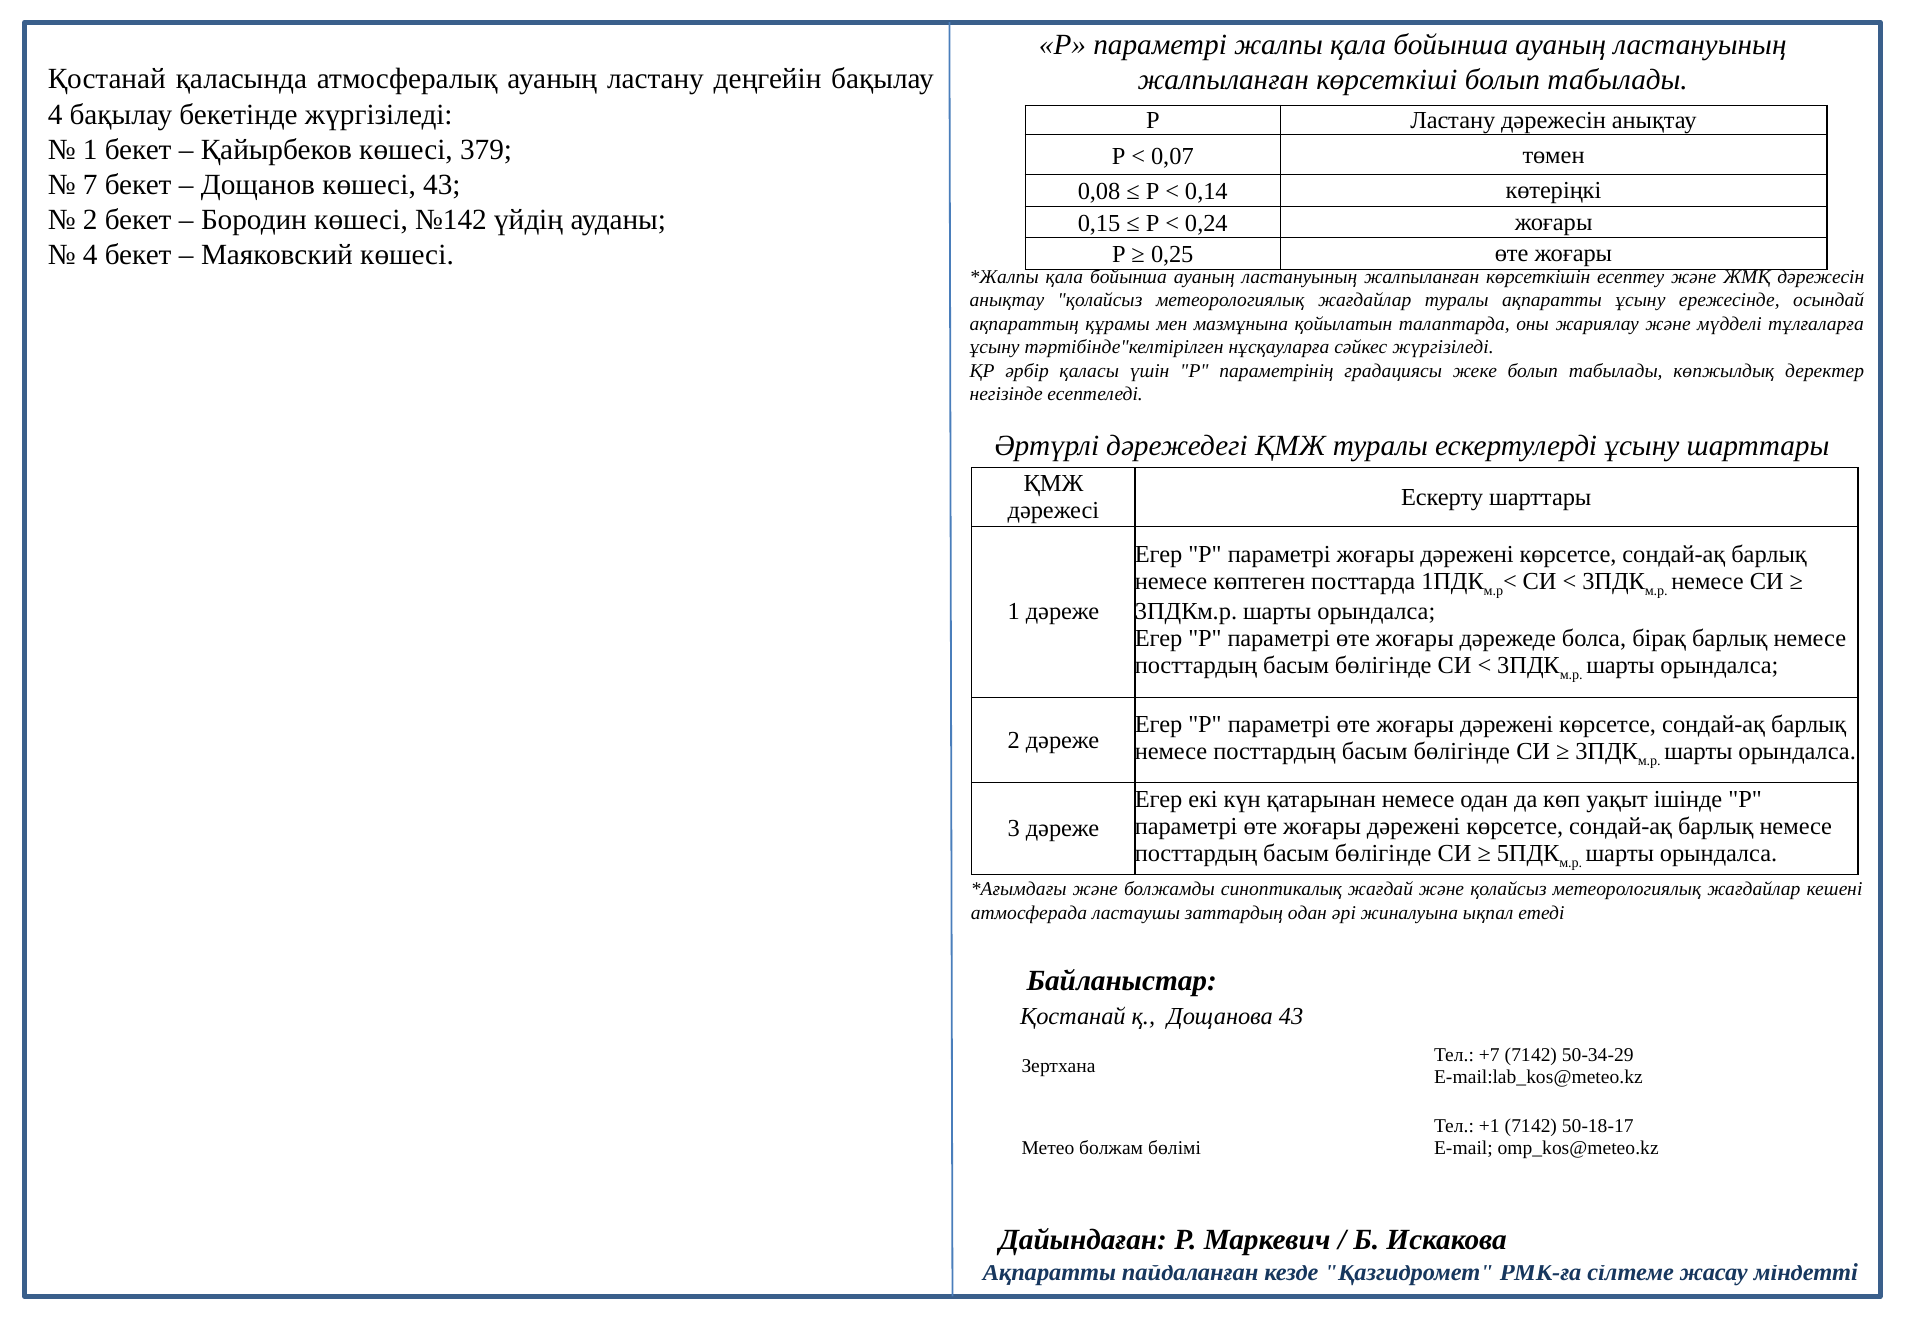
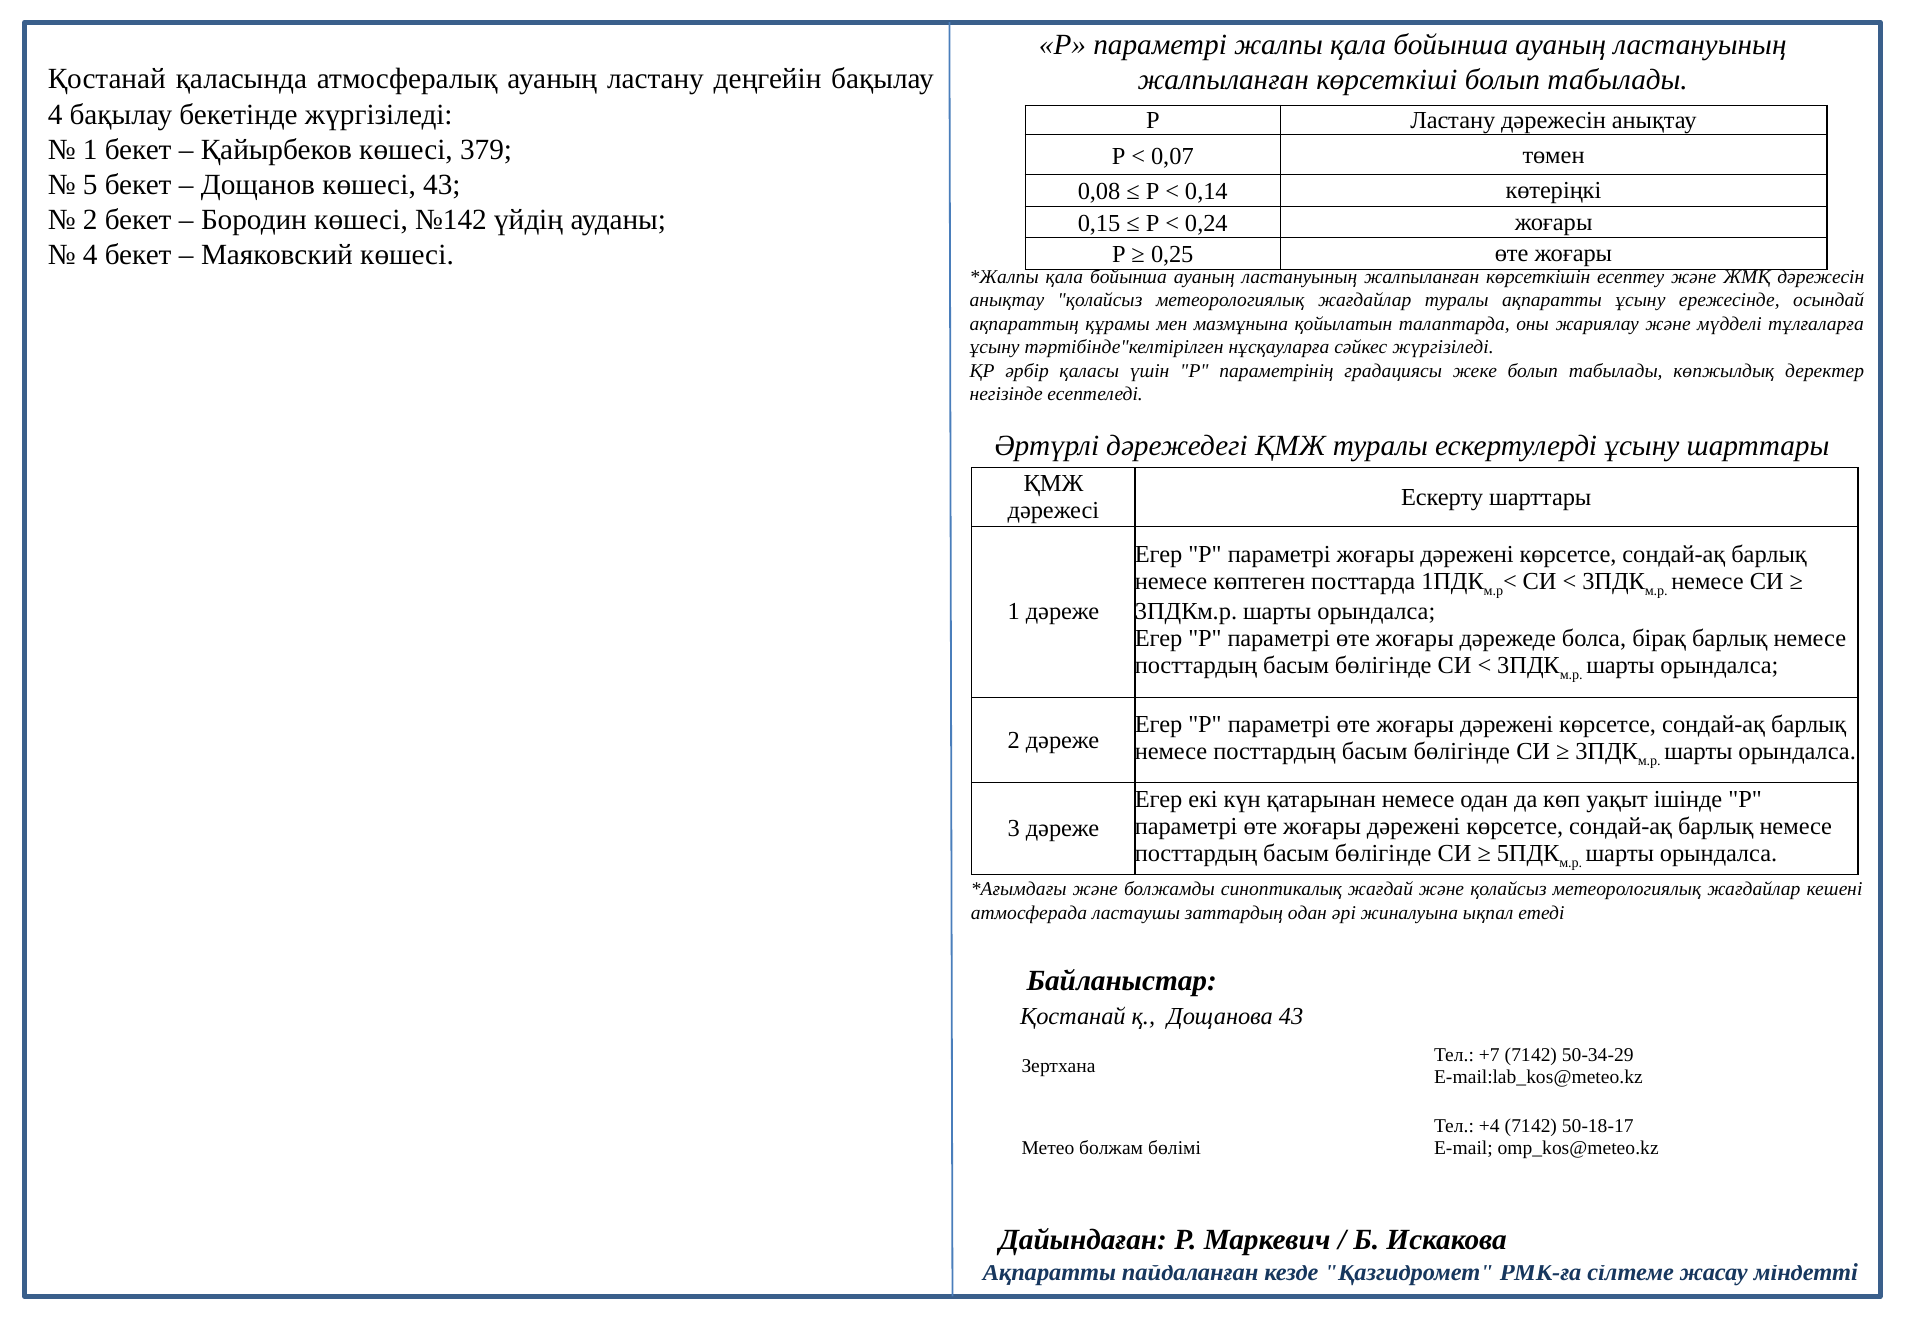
7: 7 -> 5
+1: +1 -> +4
